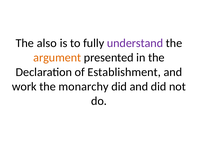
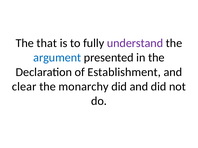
also: also -> that
argument colour: orange -> blue
work: work -> clear
